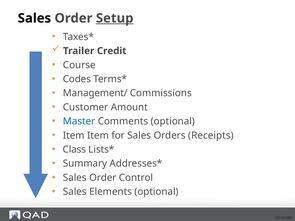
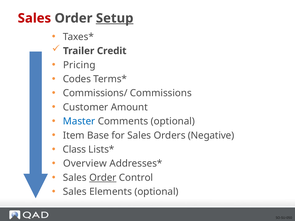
Sales at (34, 18) colour: black -> red
Course: Course -> Pricing
Management/: Management/ -> Commissions/
Item Item: Item -> Base
Receipts: Receipts -> Negative
Summary: Summary -> Overview
Order at (103, 178) underline: none -> present
